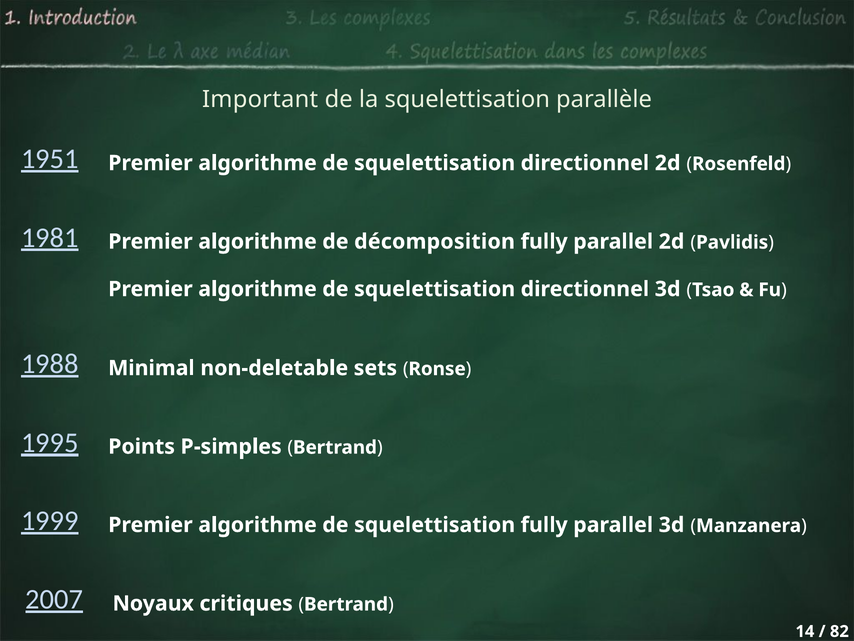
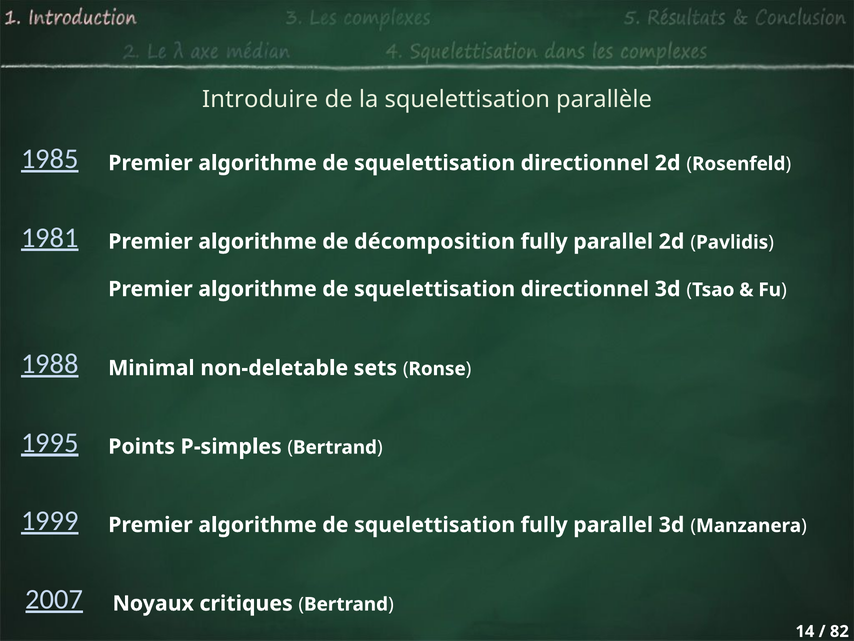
Important: Important -> Introduire
1951: 1951 -> 1985
